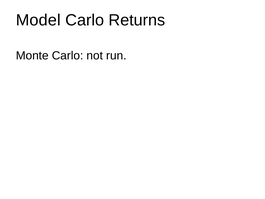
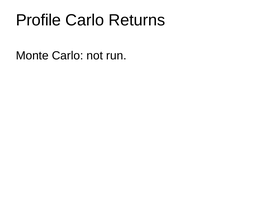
Model: Model -> Profile
